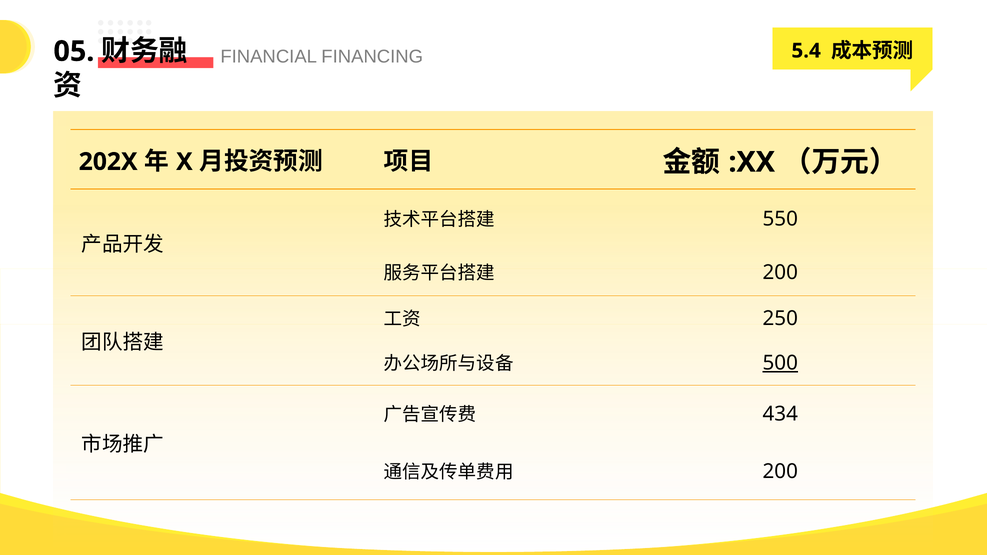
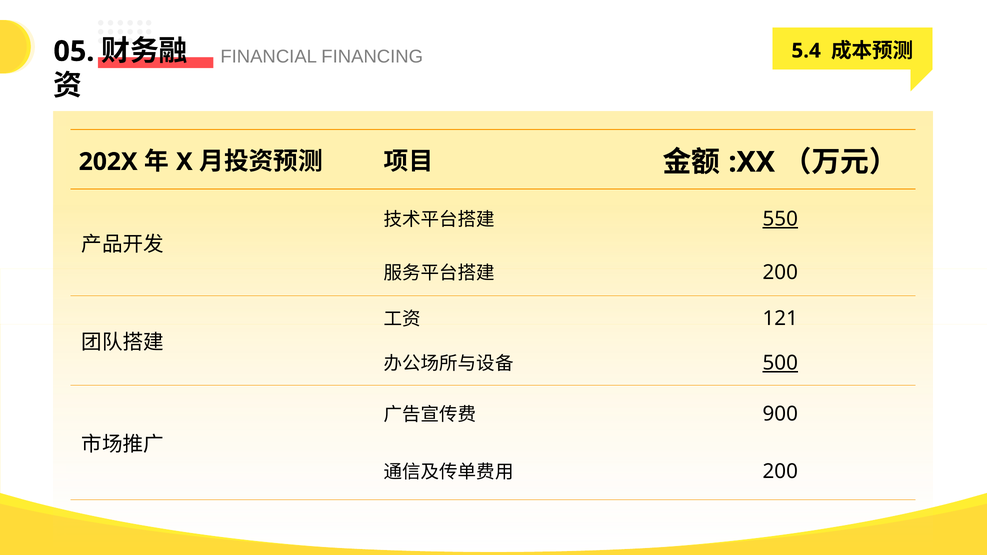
550 underline: none -> present
250: 250 -> 121
434: 434 -> 900
